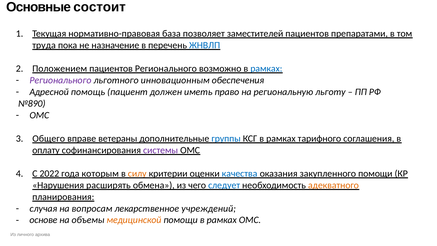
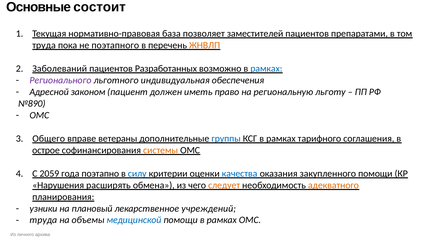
назначение: назначение -> поэтапного
ЖНВЛП colour: blue -> orange
Положением: Положением -> Заболеваний
пациентов Регионального: Регионального -> Разработанных
инновационным: инновационным -> индивидуальная
помощь: помощь -> законом
оплату: оплату -> острое
системы colour: purple -> orange
2022: 2022 -> 2059
которым: которым -> поэтапно
силу colour: orange -> blue
следует colour: blue -> orange
случая: случая -> узники
вопросам: вопросам -> плановый
основе at (43, 220): основе -> труда
медицинской colour: orange -> blue
